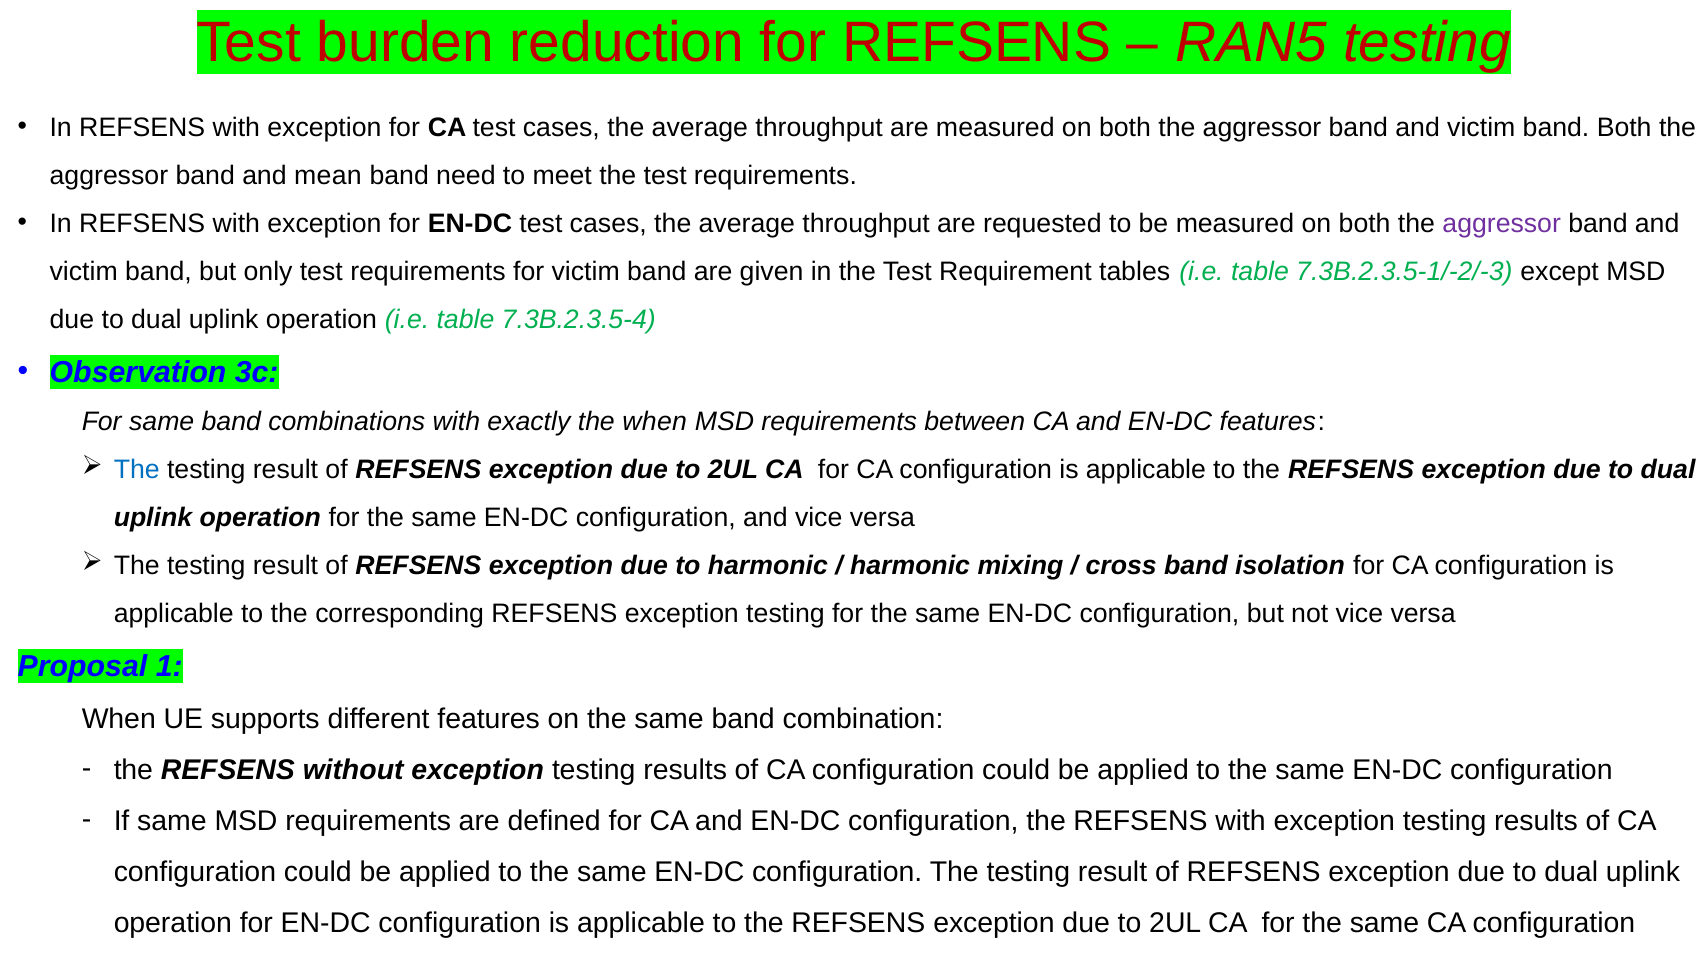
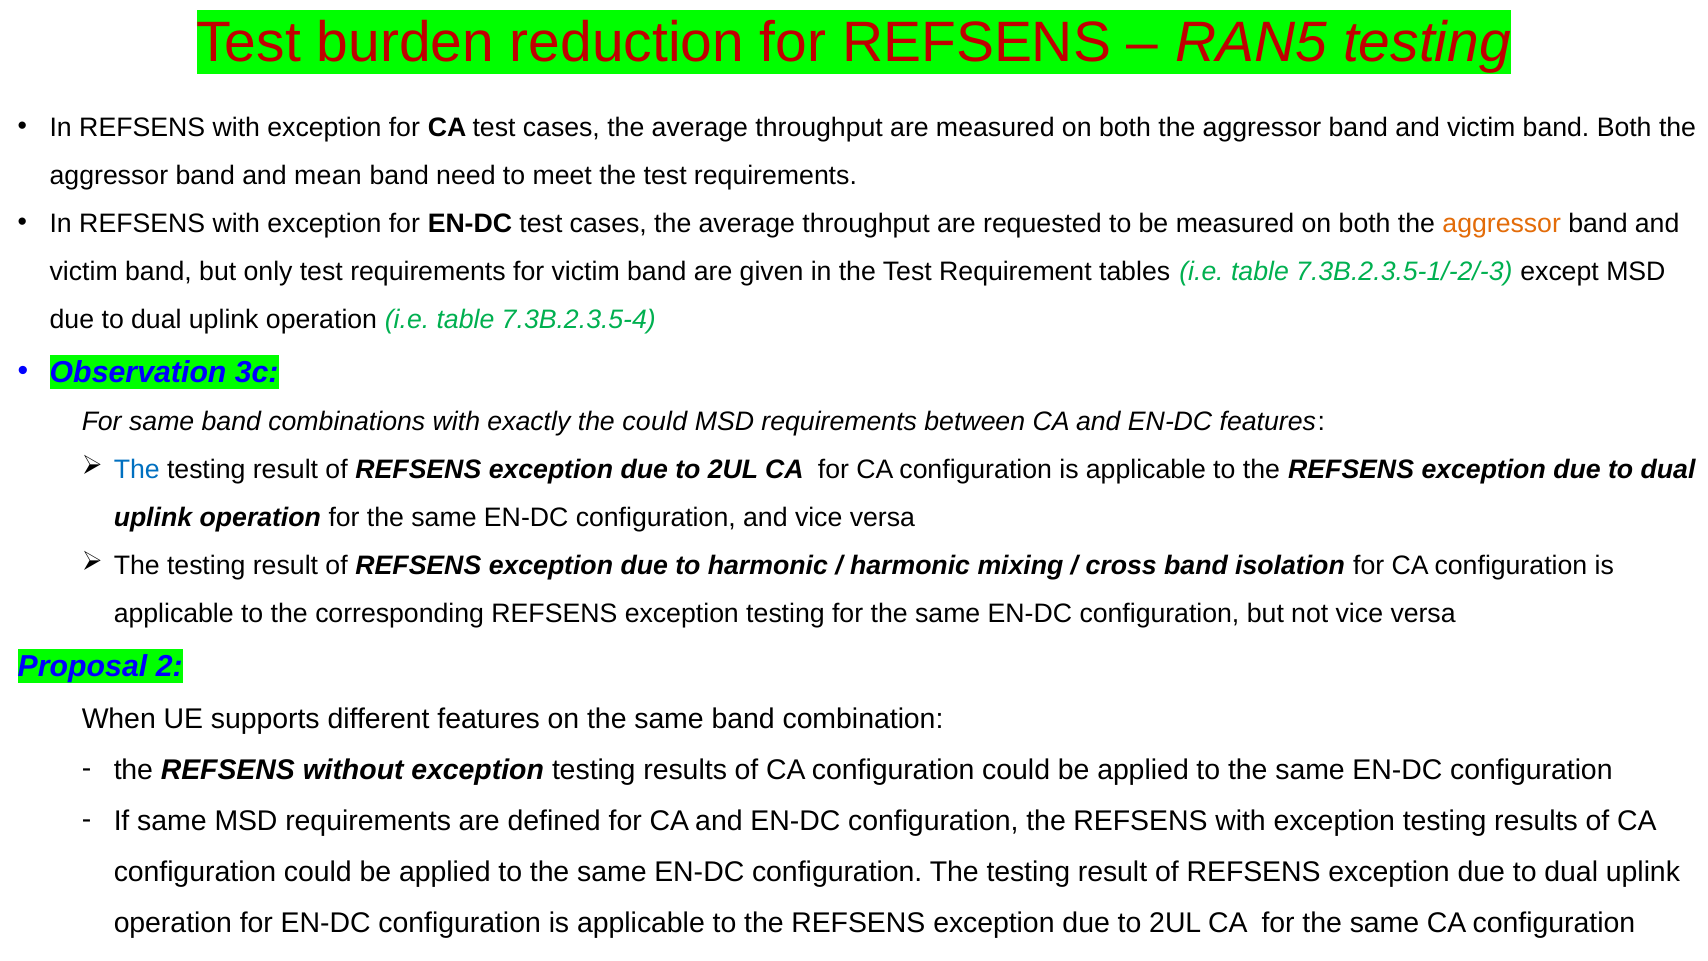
aggressor at (1502, 223) colour: purple -> orange
the when: when -> could
1: 1 -> 2
